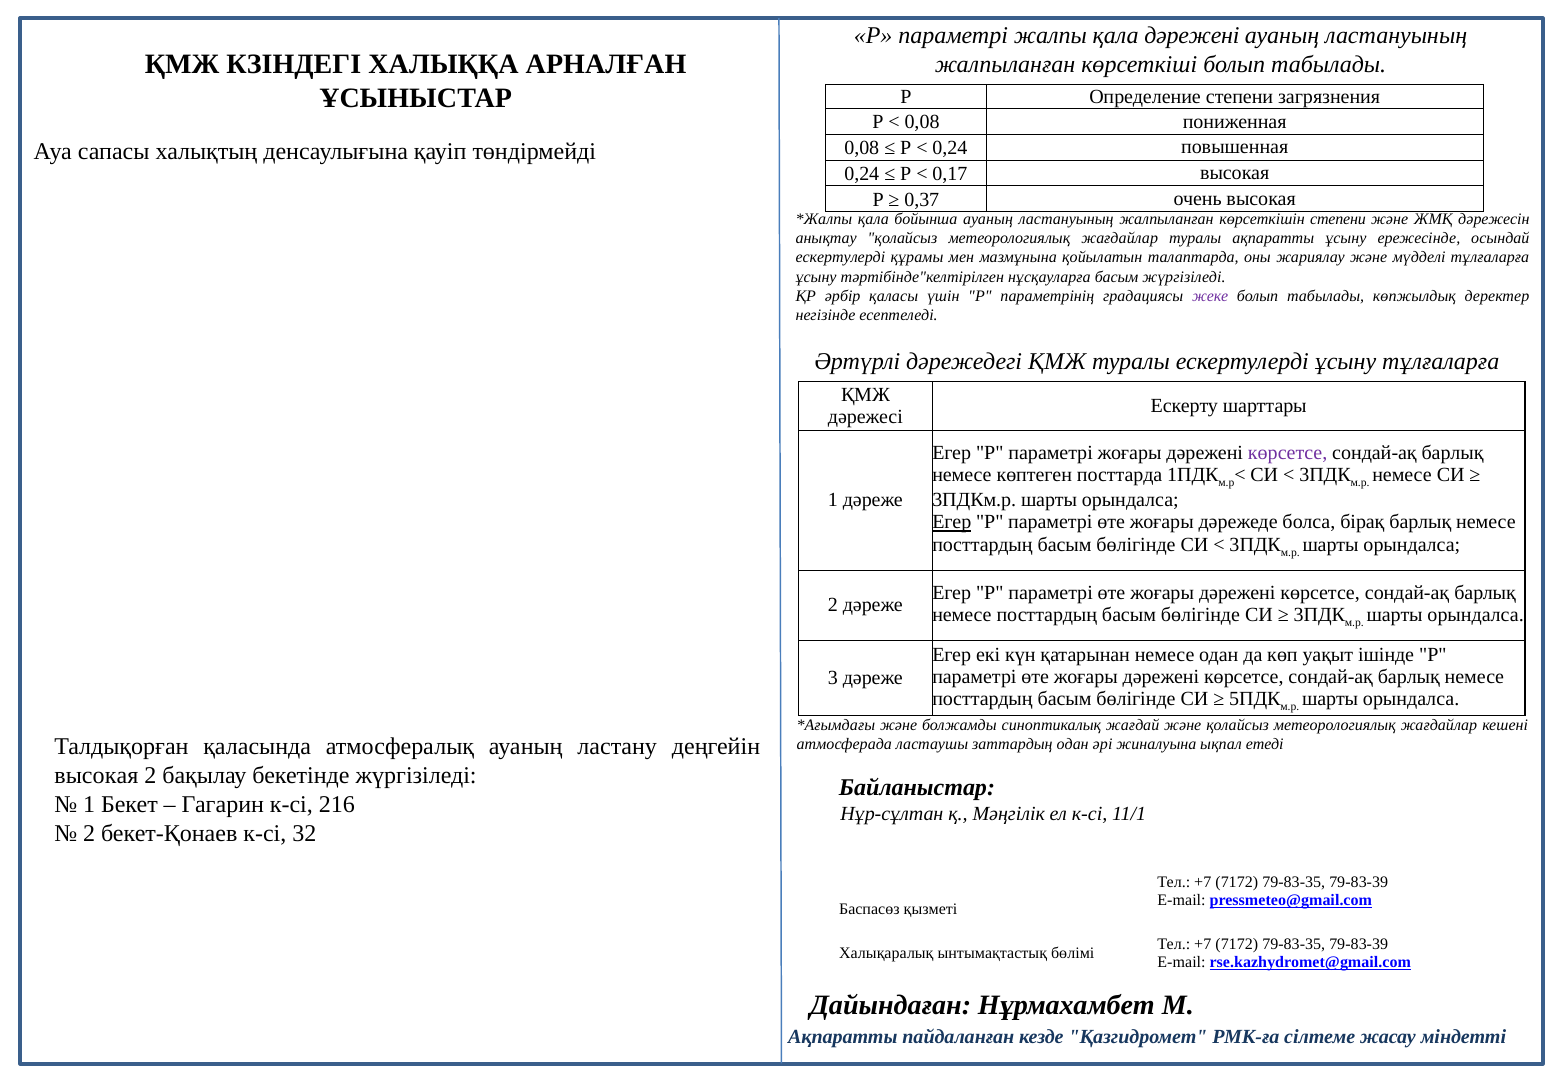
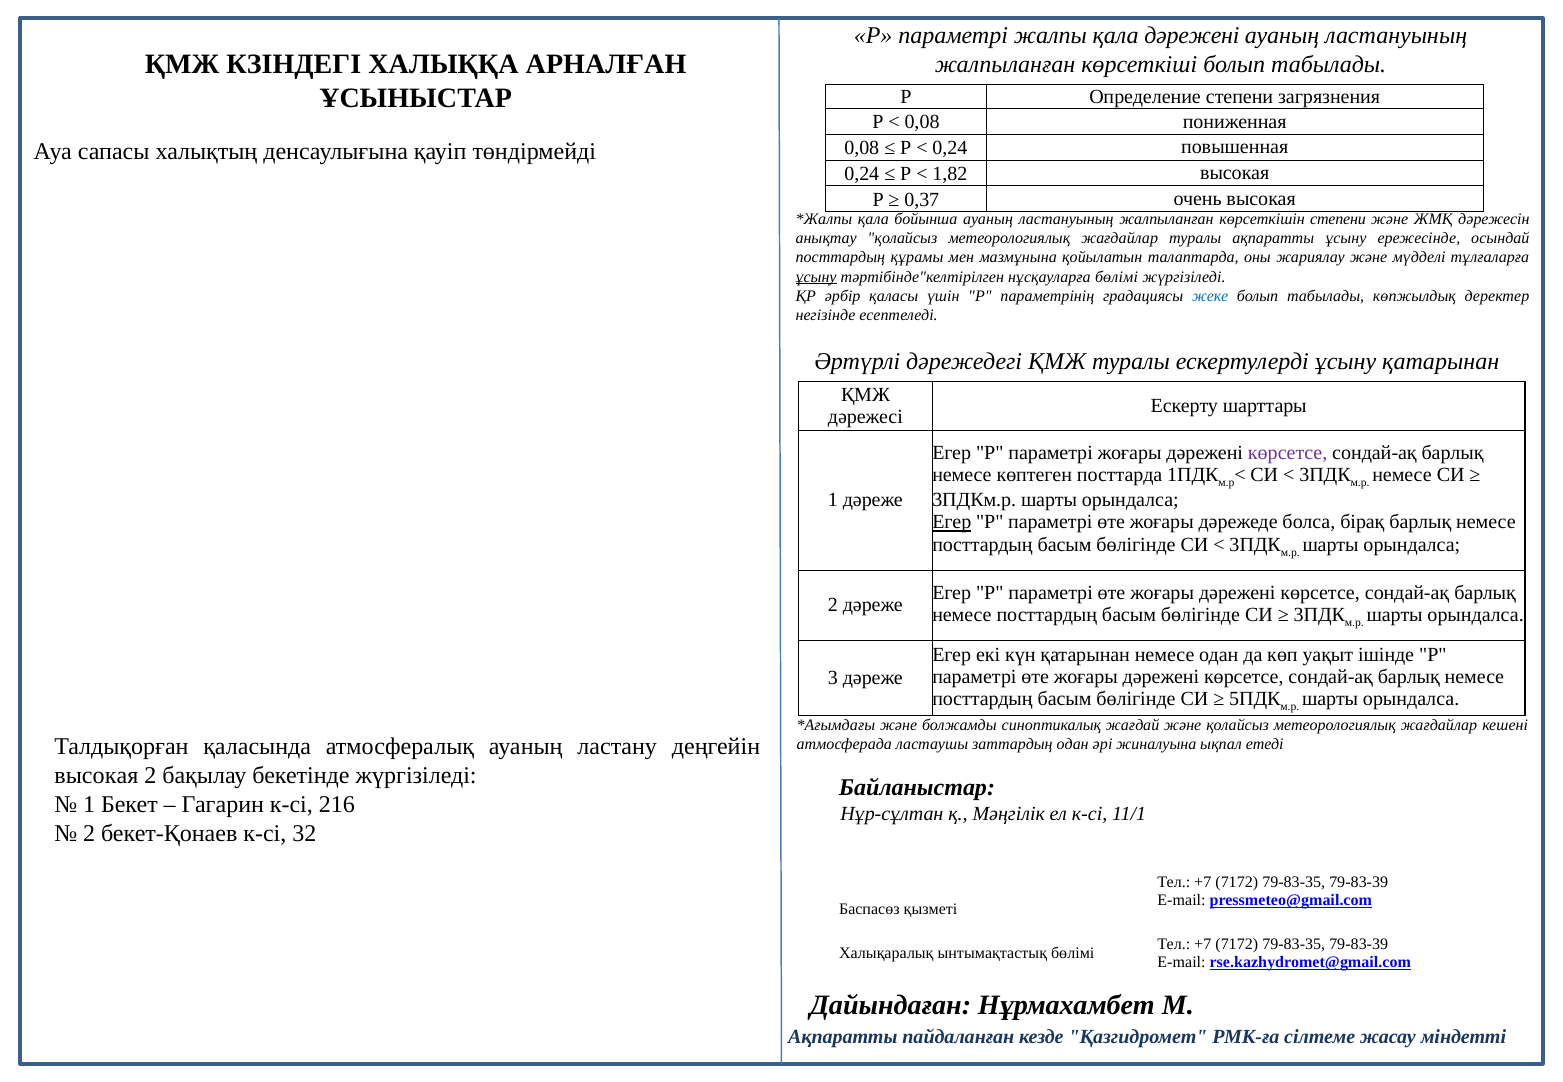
0,17: 0,17 -> 1,82
ескертулерді at (840, 258): ескертулерді -> посттардың
ұсыну at (816, 277) underline: none -> present
нұсқауларға басым: басым -> бөлімі
жеке colour: purple -> blue
ұсыну тұлғаларға: тұлғаларға -> қатарынан
